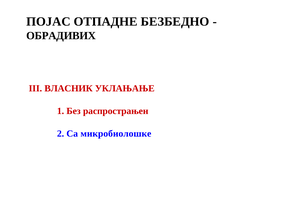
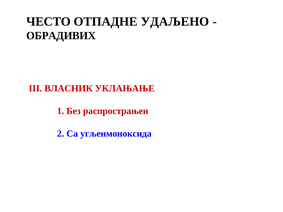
ПОЈАС: ПОЈАС -> ЧЕСТО
БЕЗБЕДНО: БЕЗБЕДНО -> УДАЉЕНО
микробиолошке: микробиолошке -> угљенмоноксида
